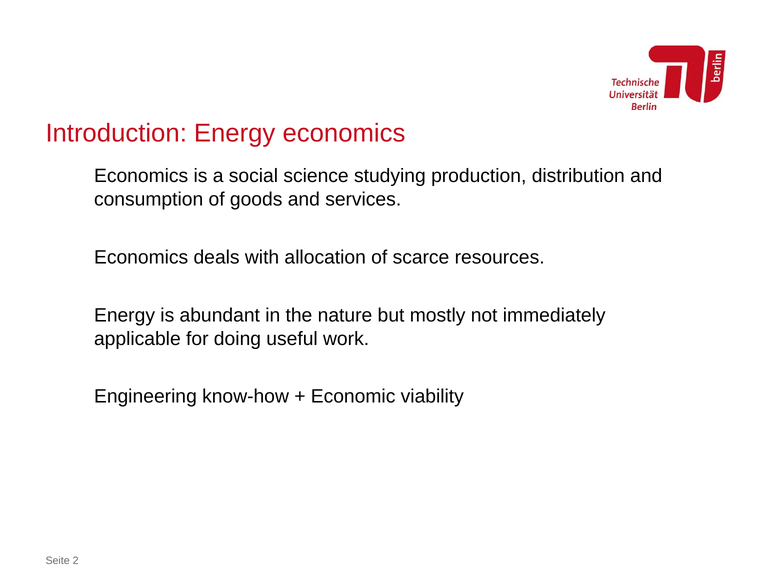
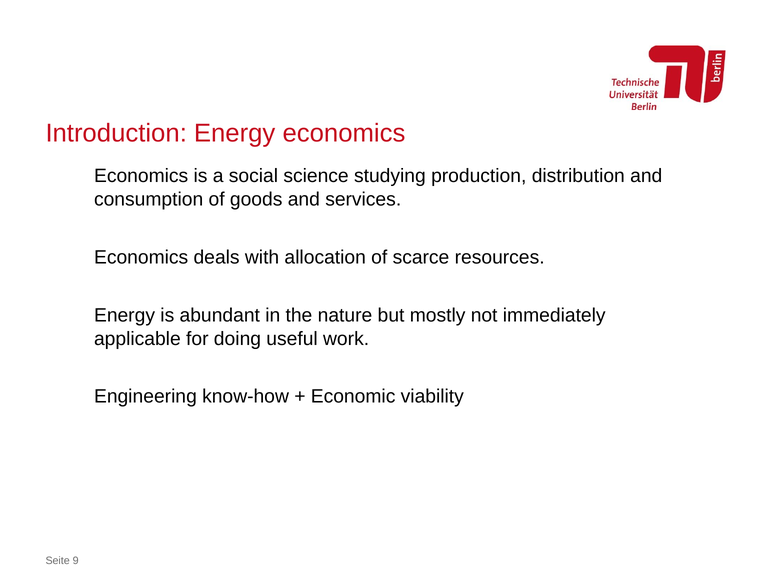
2: 2 -> 9
